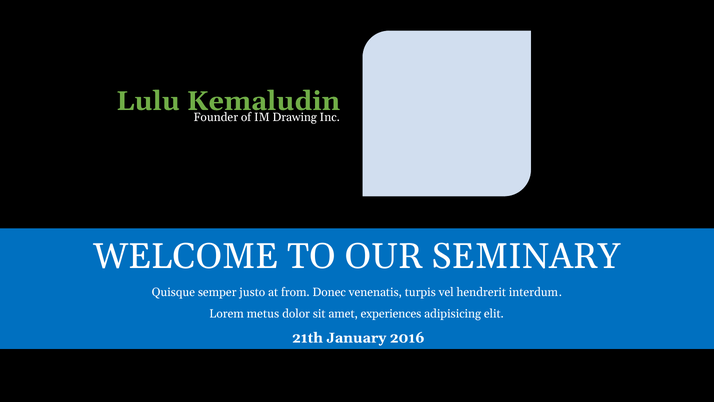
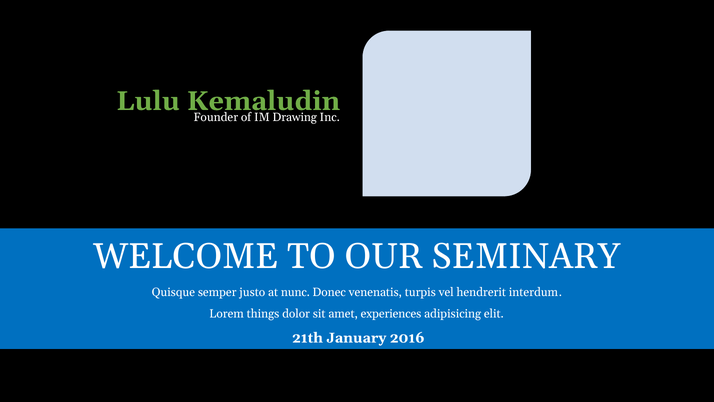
from: from -> nunc
metus: metus -> things
